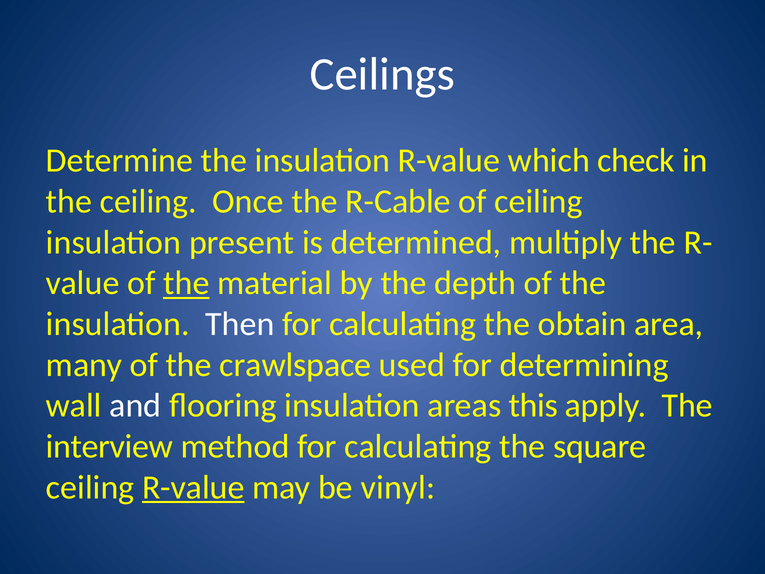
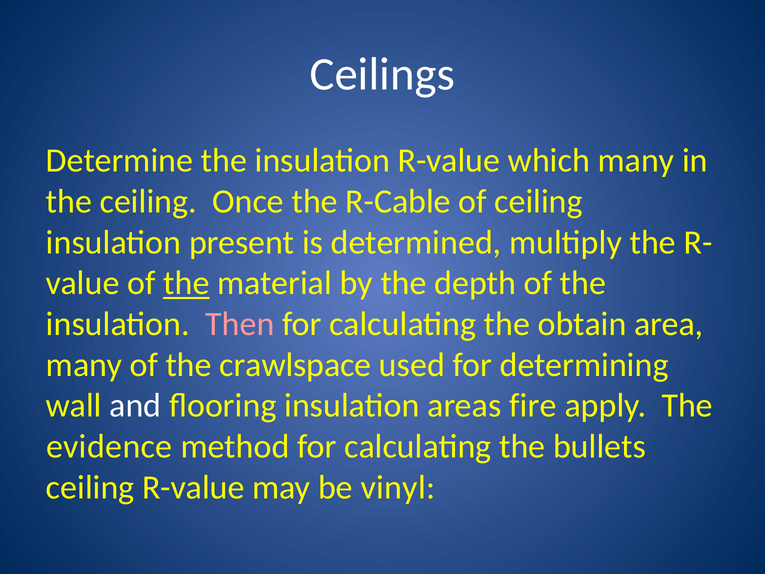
which check: check -> many
Then colour: white -> pink
this: this -> fire
interview: interview -> evidence
square: square -> bullets
R-value at (193, 487) underline: present -> none
